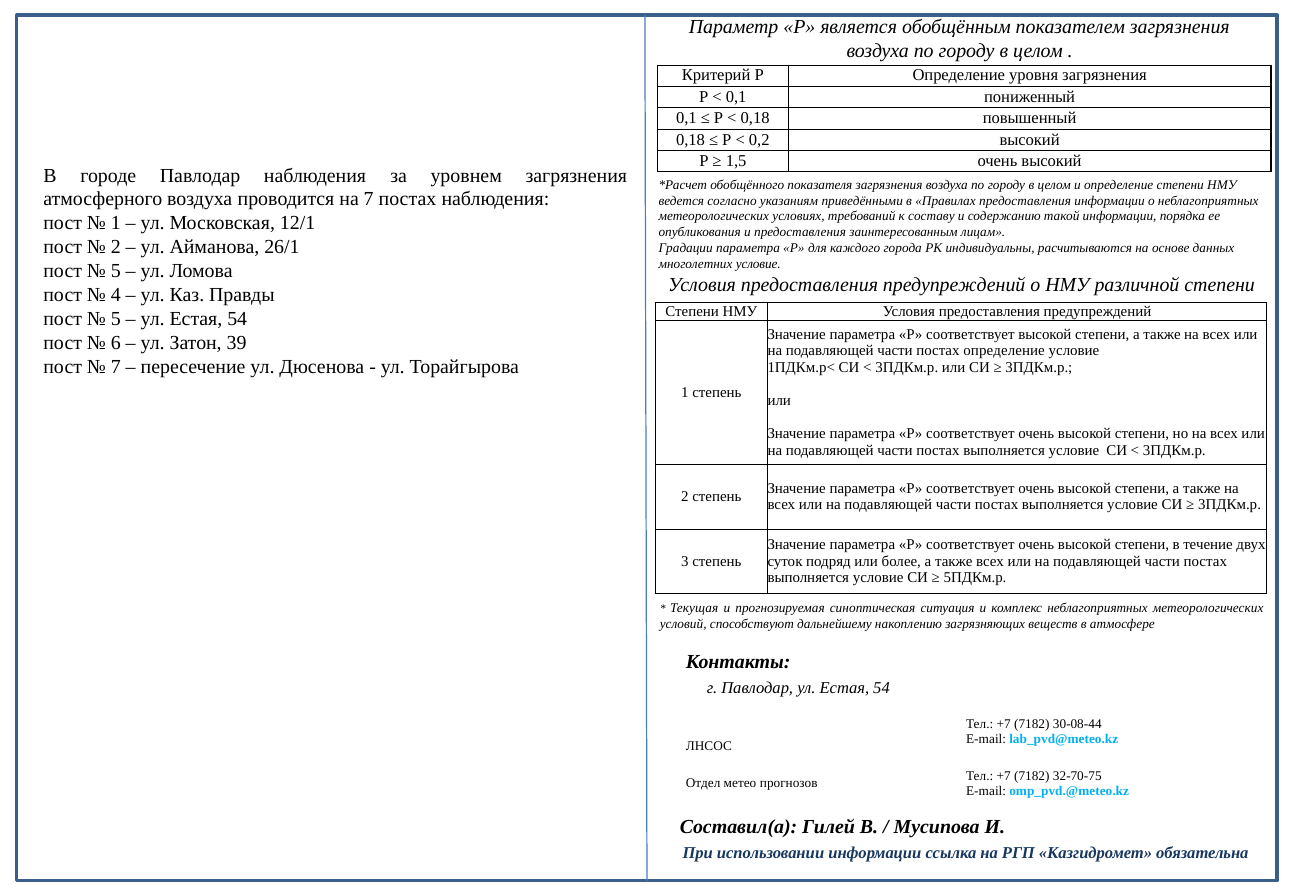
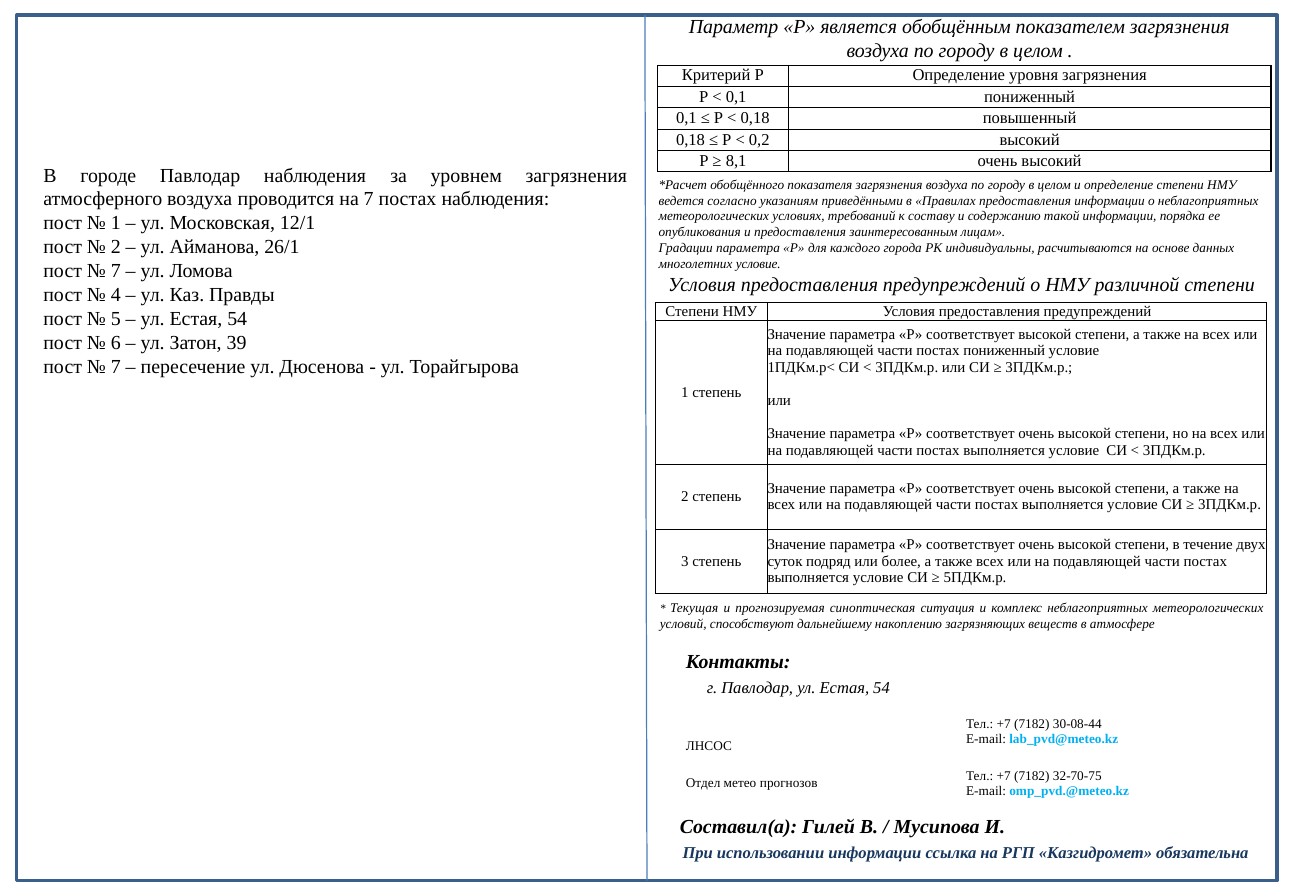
1,5: 1,5 -> 8,1
5 at (116, 271): 5 -> 7
постах определение: определение -> пониженный
